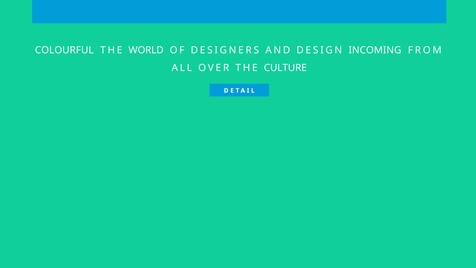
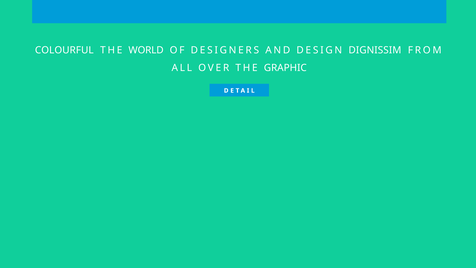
INCOMING: INCOMING -> DIGNISSIM
CULTURE: CULTURE -> GRAPHIC
